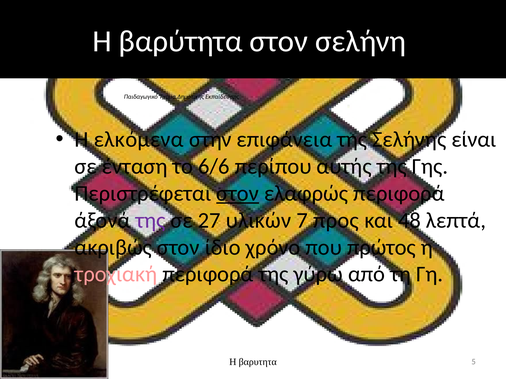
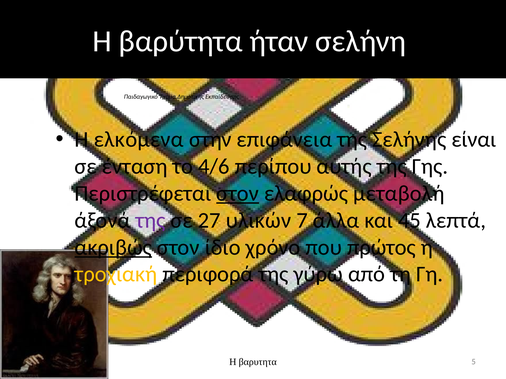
βαρύτητα στον: στον -> ήταν
6/6: 6/6 -> 4/6
ελαφρώς περιφορά: περιφορά -> μεταβολή
προς: προς -> άλλα
48: 48 -> 45
ακριβώς underline: none -> present
τροχιακή colour: pink -> yellow
